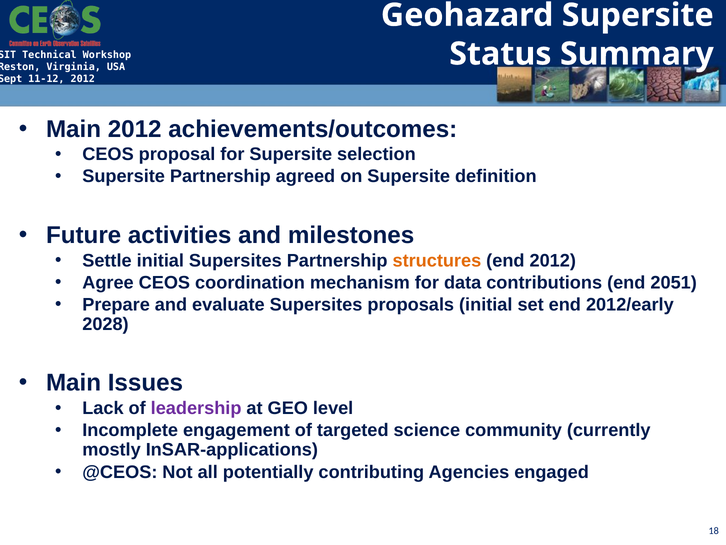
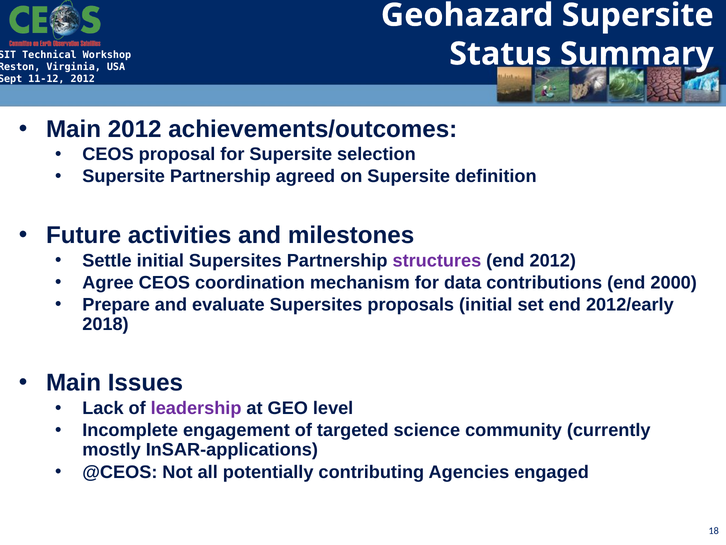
structures colour: orange -> purple
2051: 2051 -> 2000
2028: 2028 -> 2018
